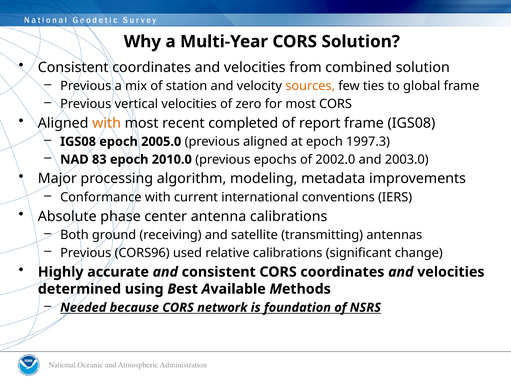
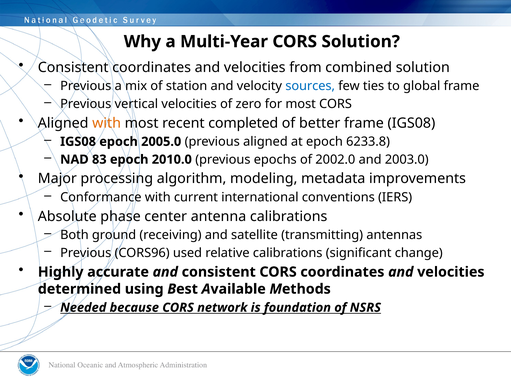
sources colour: orange -> blue
report: report -> better
1997.3: 1997.3 -> 6233.8
